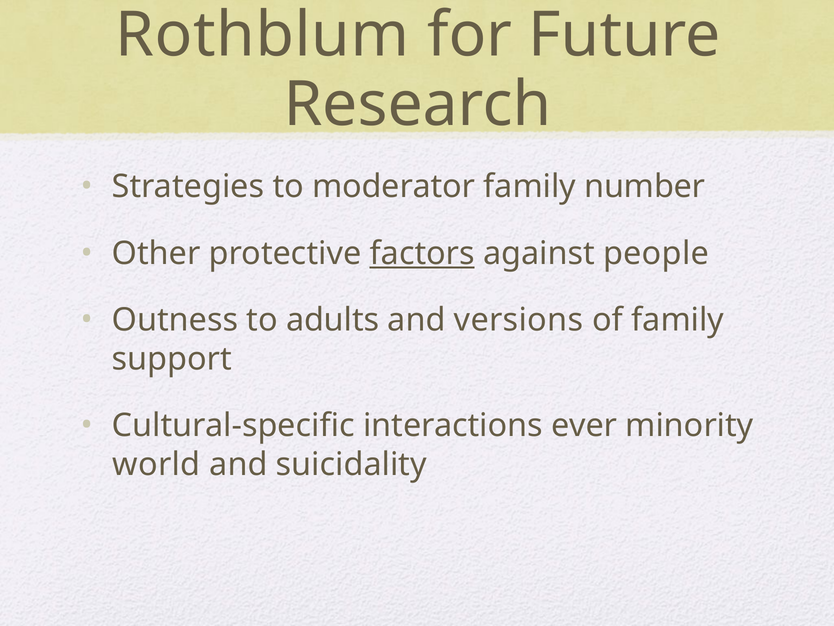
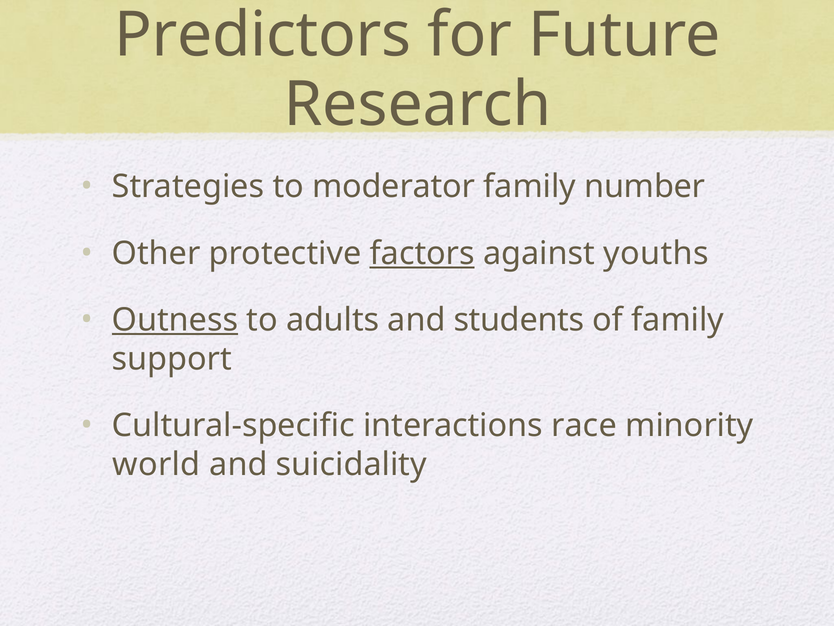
Rothblum: Rothblum -> Predictors
people: people -> youths
Outness underline: none -> present
versions: versions -> students
ever: ever -> race
